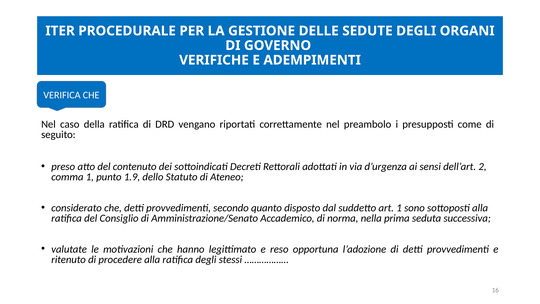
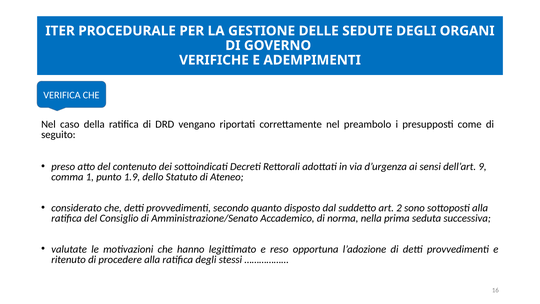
2: 2 -> 9
art 1: 1 -> 2
